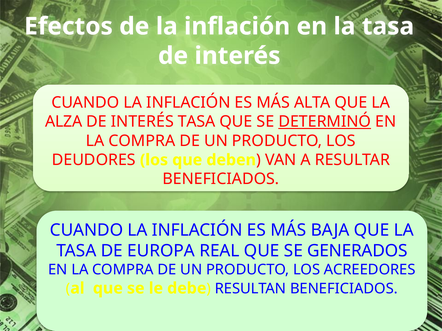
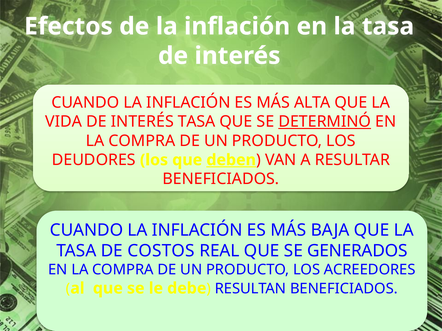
ALZA: ALZA -> VIDA
deben underline: none -> present
EUROPA: EUROPA -> COSTOS
